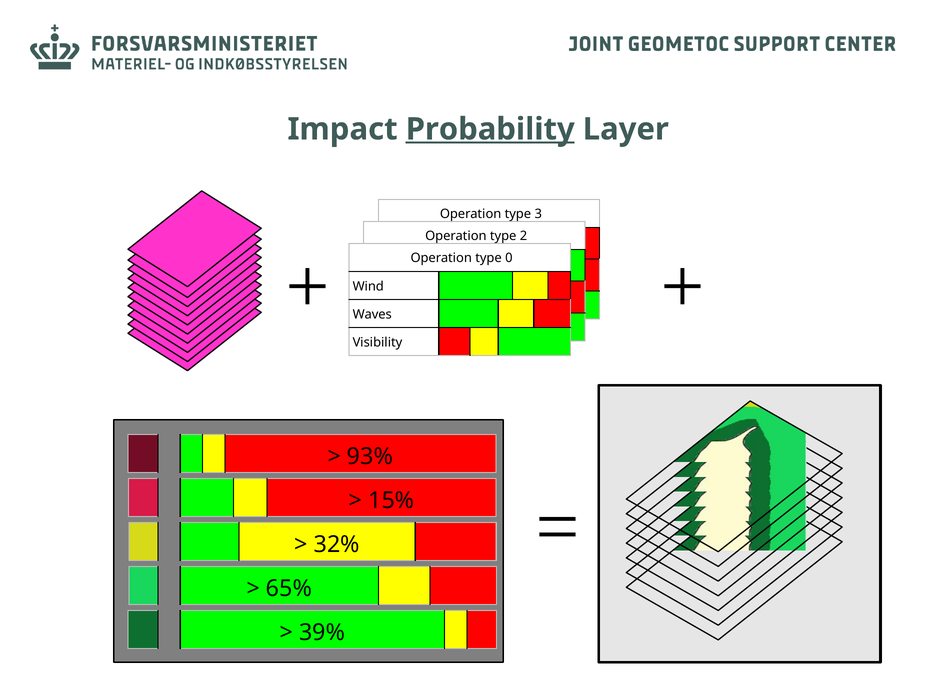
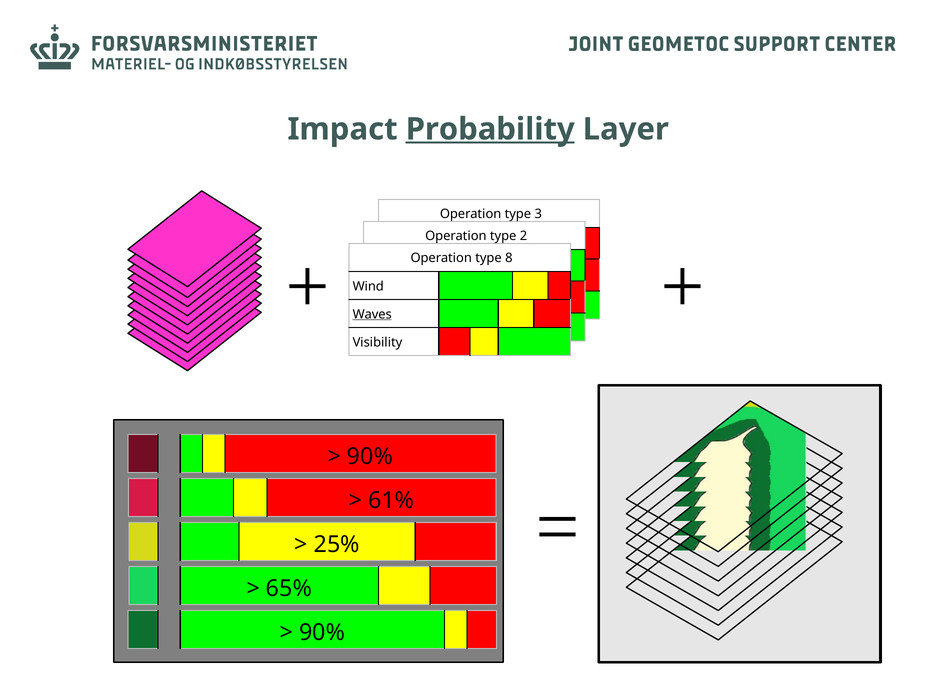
0: 0 -> 8
Waves underline: none -> present
93% at (370, 456): 93% -> 90%
15%: 15% -> 61%
32%: 32% -> 25%
39% at (322, 632): 39% -> 90%
